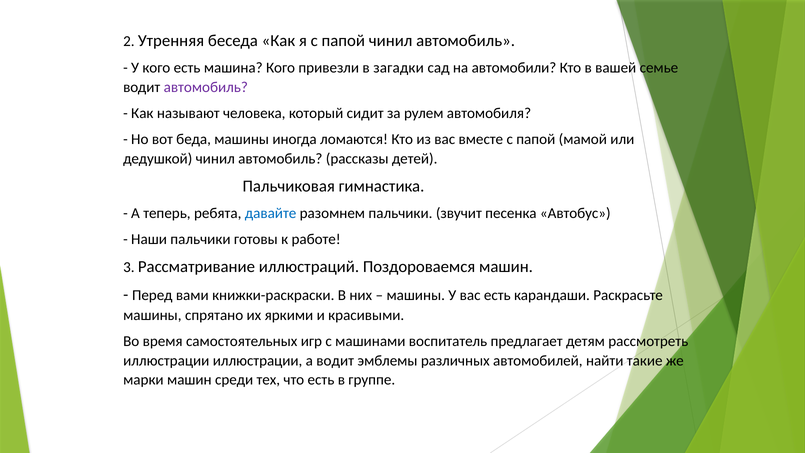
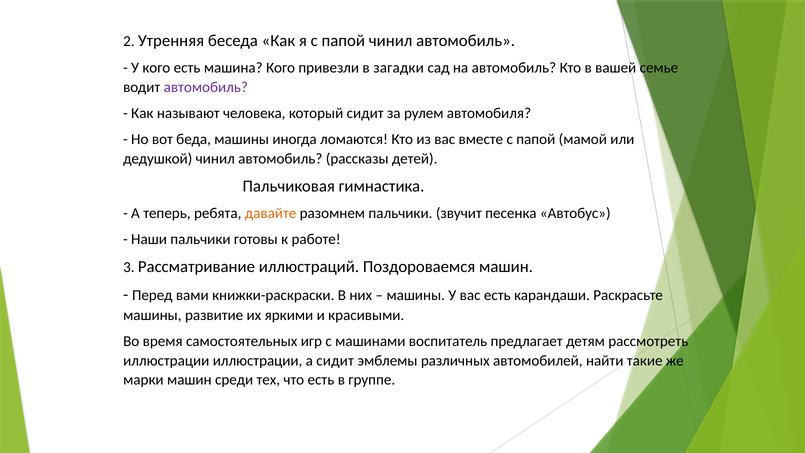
на автомобили: автомобили -> автомобиль
давайте colour: blue -> orange
спрятано: спрятано -> развитие
а водит: водит -> сидит
